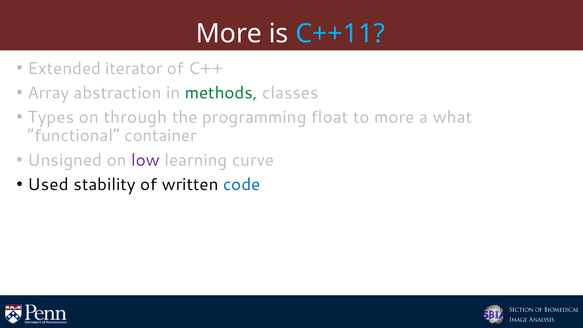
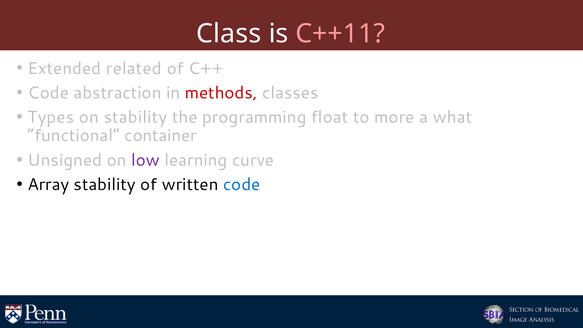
More at (229, 34): More -> Class
C++11 colour: light blue -> pink
iterator: iterator -> related
Array at (48, 93): Array -> Code
methods colour: green -> red
on through: through -> stability
Used: Used -> Array
